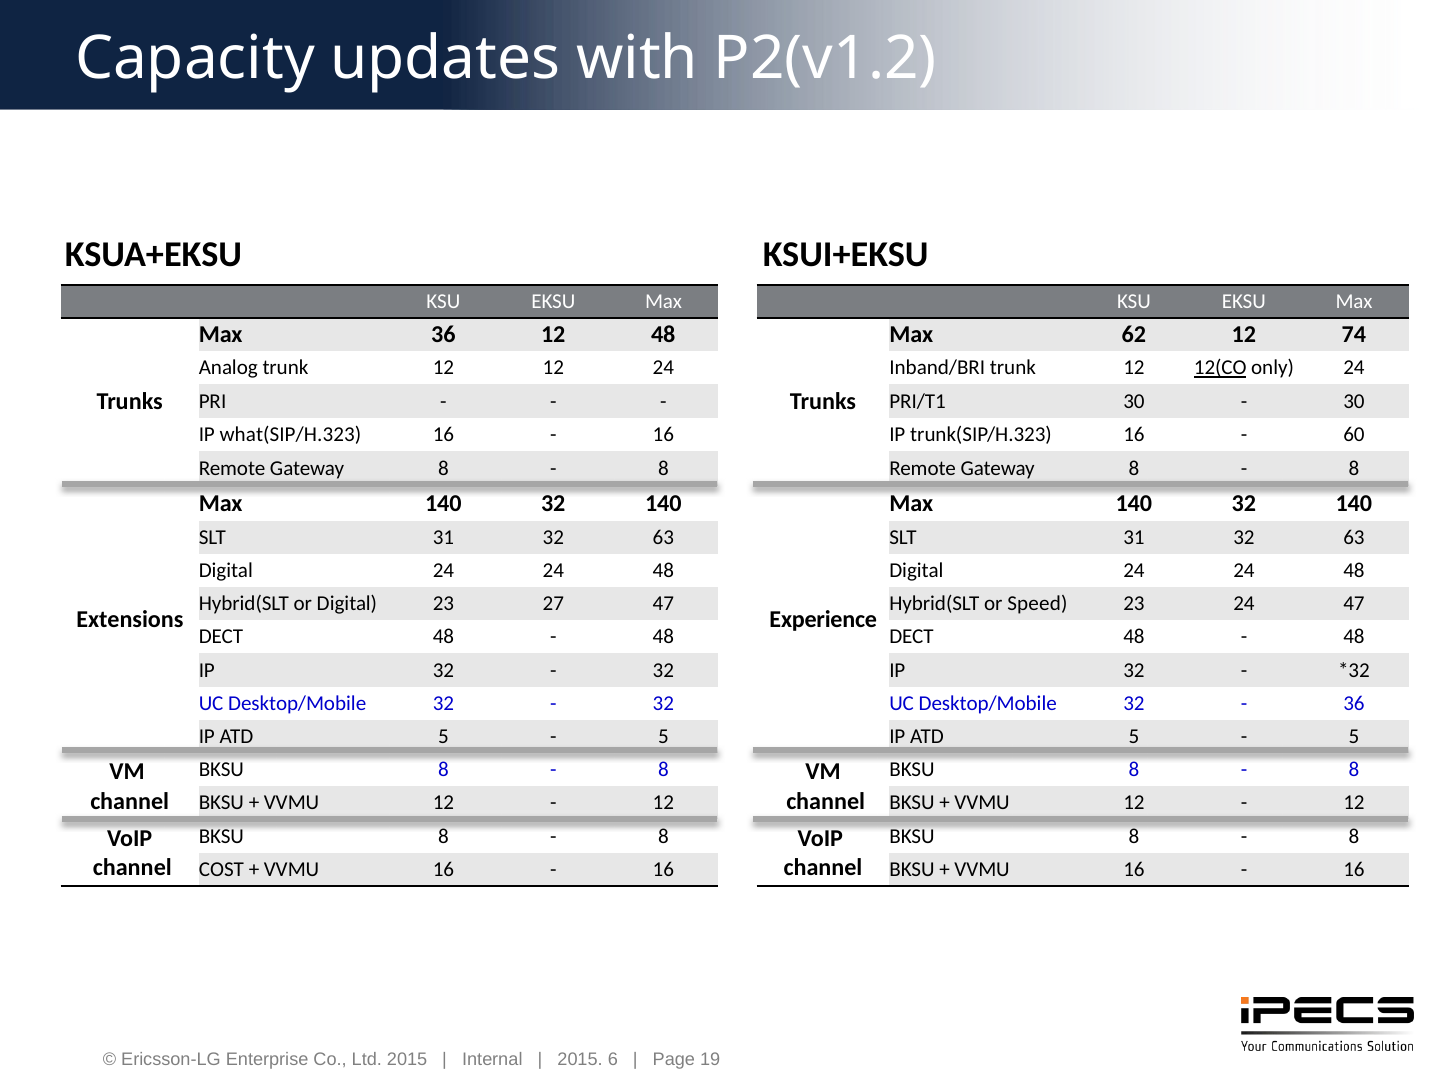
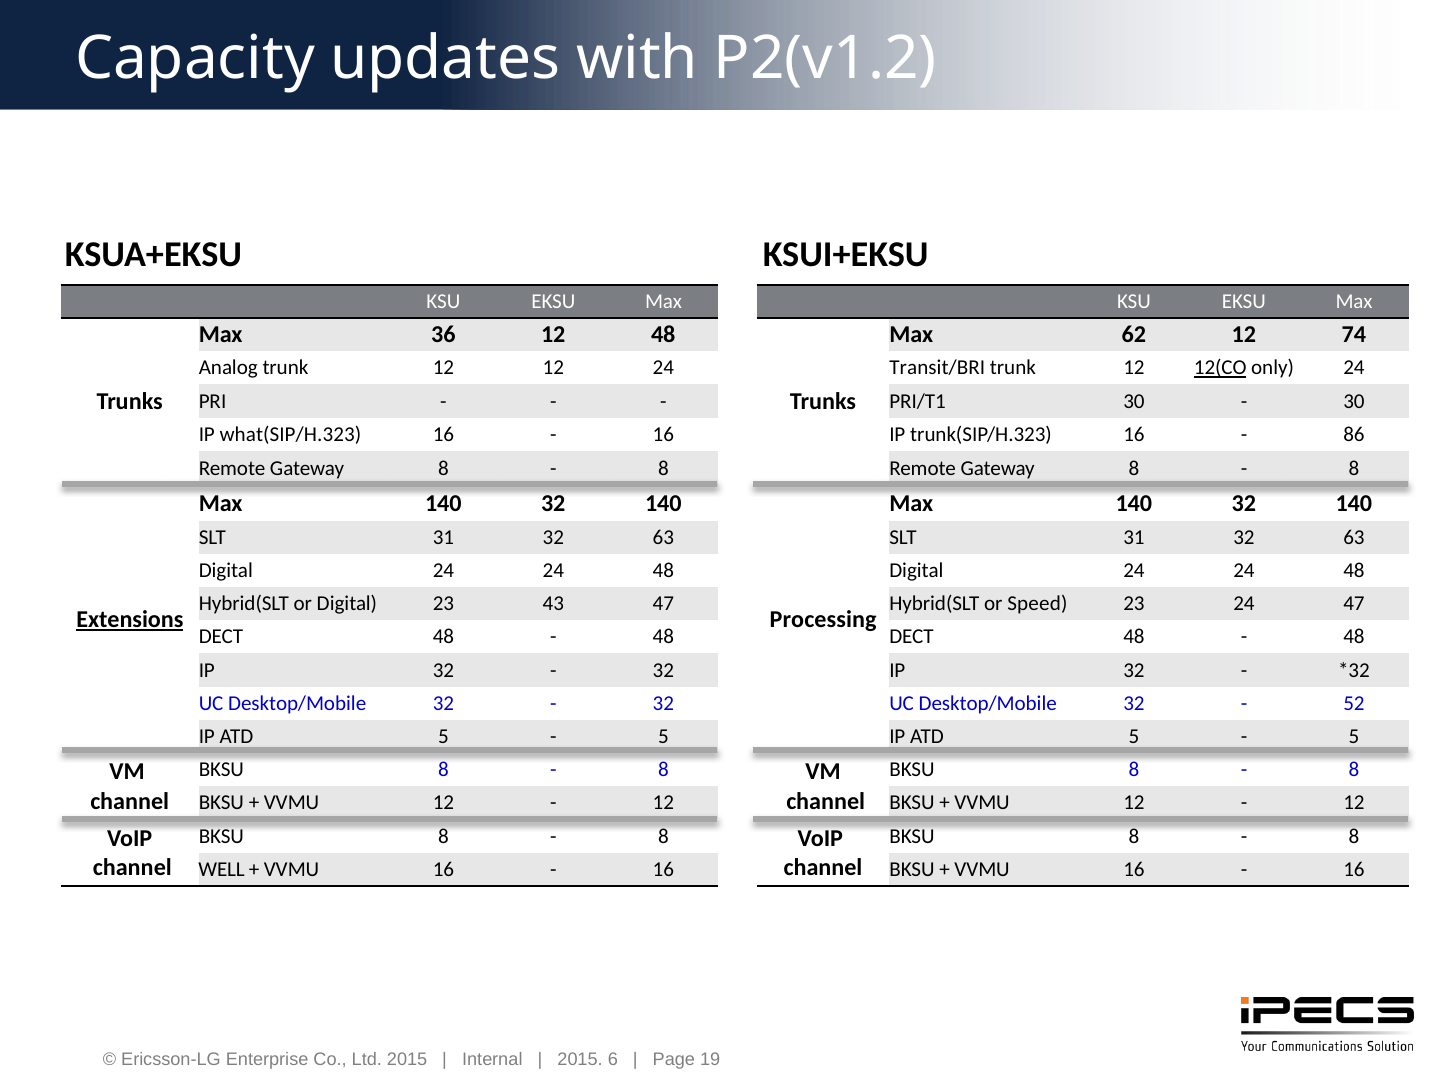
Inband/BRI: Inband/BRI -> Transit/BRI
60: 60 -> 86
27: 27 -> 43
Extensions underline: none -> present
Experience: Experience -> Processing
36 at (1354, 703): 36 -> 52
COST: COST -> WELL
